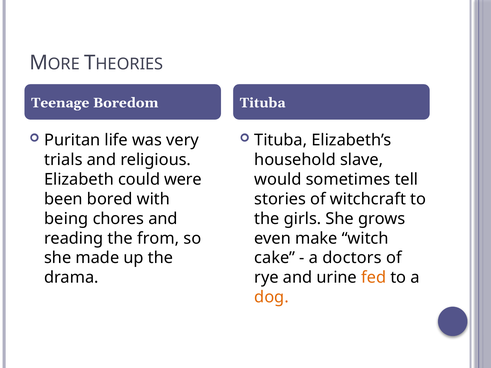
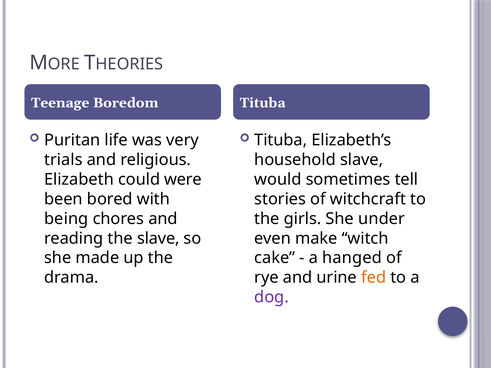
grows: grows -> under
the from: from -> slave
doctors: doctors -> hanged
dog colour: orange -> purple
